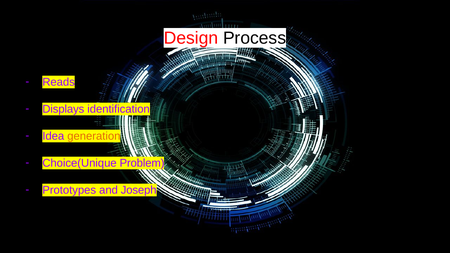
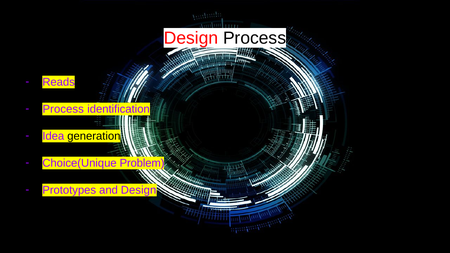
Displays at (63, 109): Displays -> Process
generation colour: orange -> black
and Joseph: Joseph -> Design
